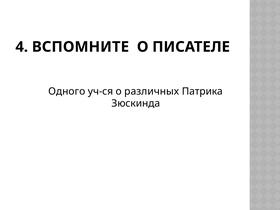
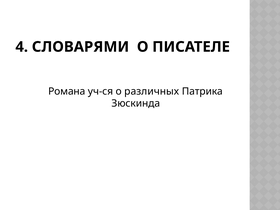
ВСПОМНИТЕ: ВСПОМНИТЕ -> СЛОВАРЯМИ
Одного: Одного -> Романа
